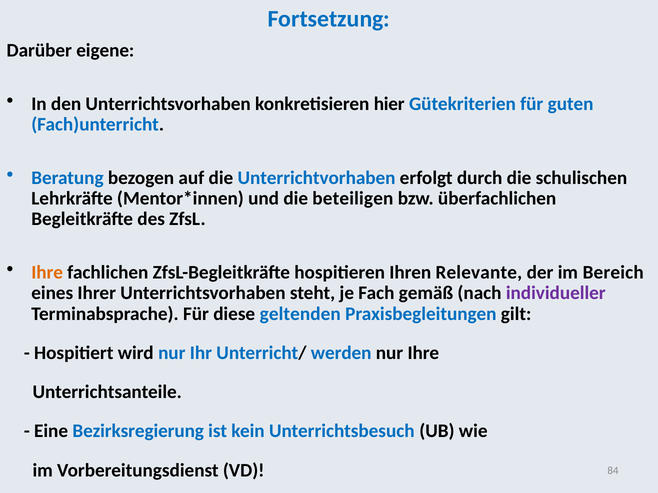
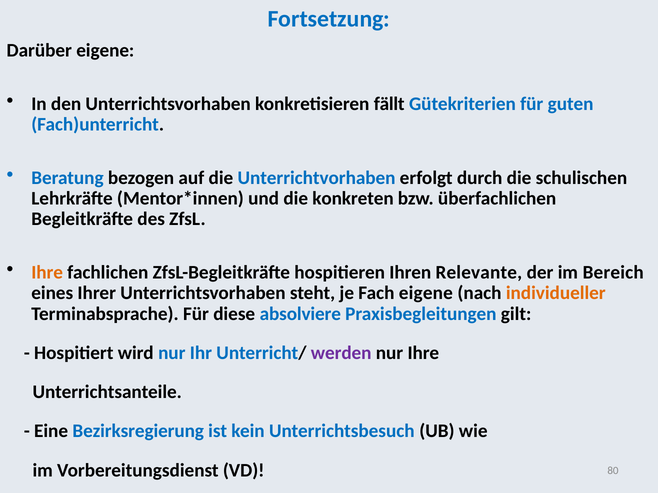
hier: hier -> fällt
beteiligen: beteiligen -> konkreten
Fach gemäß: gemäß -> eigene
individueller colour: purple -> orange
geltenden: geltenden -> absolviere
werden colour: blue -> purple
84: 84 -> 80
